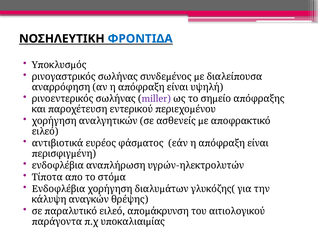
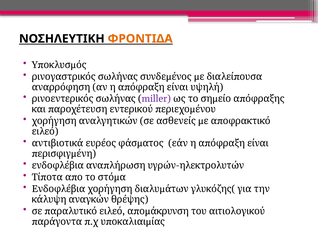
ΦΡΟΝΤΙΔΑ colour: blue -> orange
